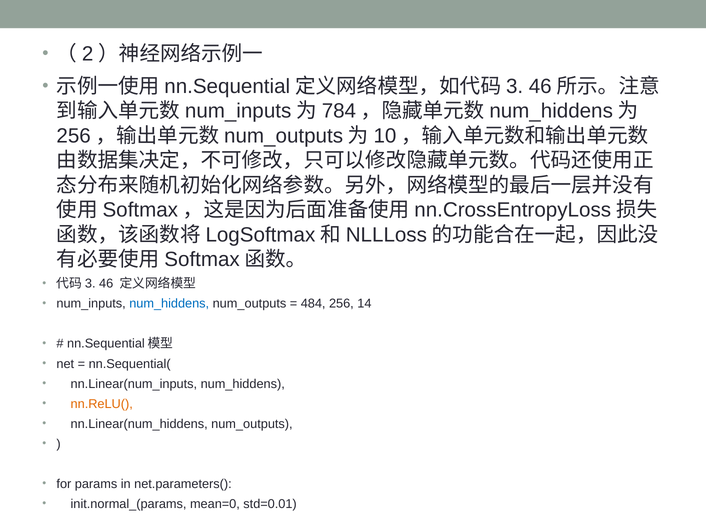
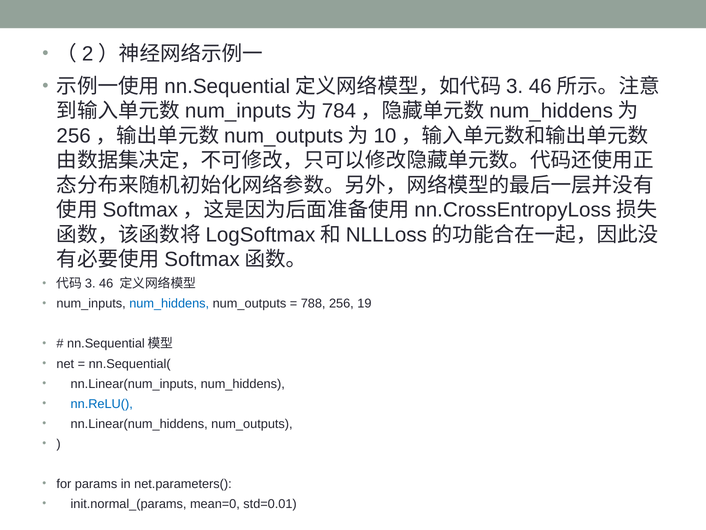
484: 484 -> 788
14: 14 -> 19
nn.ReLU( colour: orange -> blue
